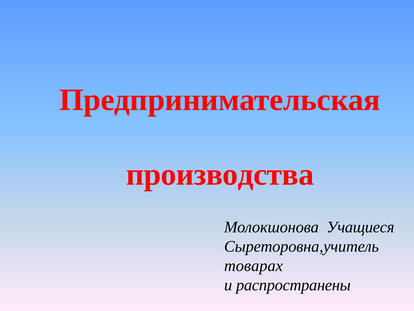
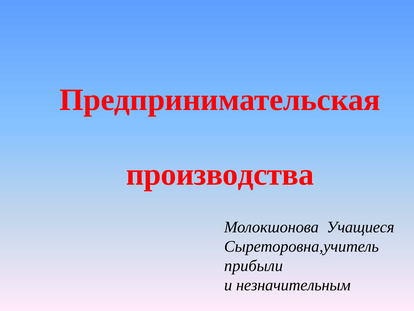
товарах: товарах -> прибыли
распространены: распространены -> незначительным
